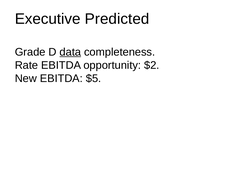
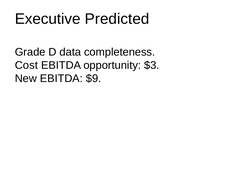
data underline: present -> none
Rate: Rate -> Cost
$2: $2 -> $3
$5: $5 -> $9
